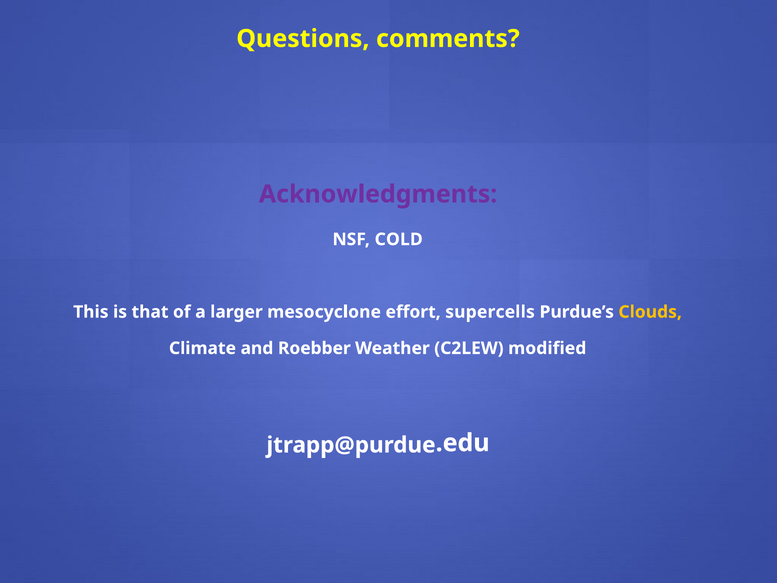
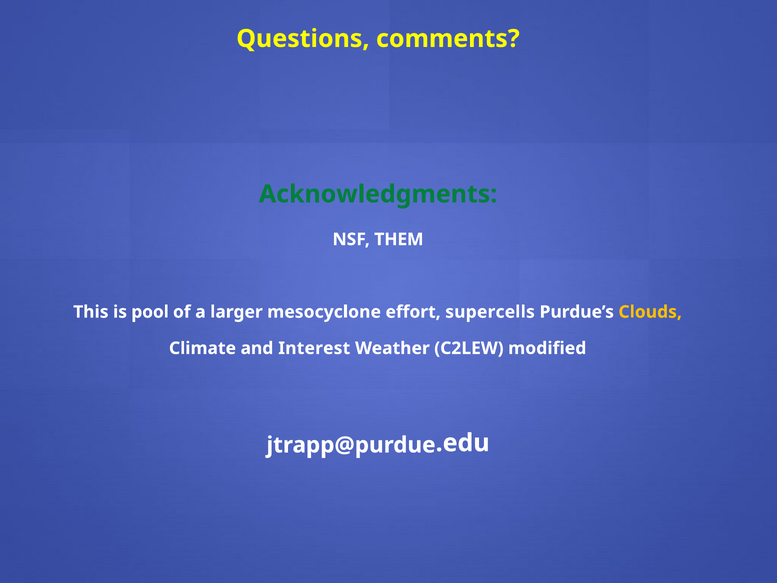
Acknowledgments colour: purple -> green
COLD: COLD -> THEM
that: that -> pool
Roebber: Roebber -> Interest
